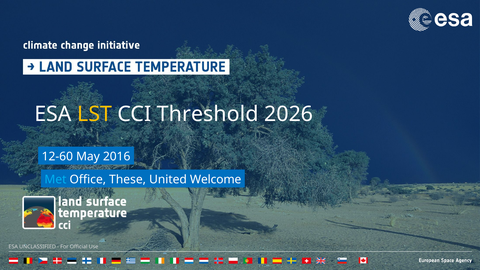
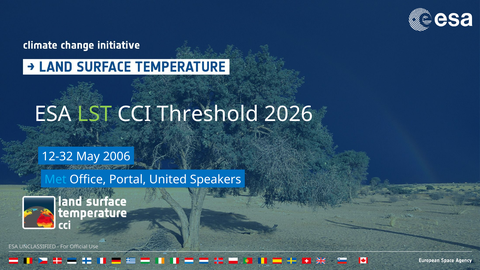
LST colour: yellow -> light green
12-60: 12-60 -> 12-32
2016: 2016 -> 2006
These: These -> Portal
Welcome: Welcome -> Speakers
